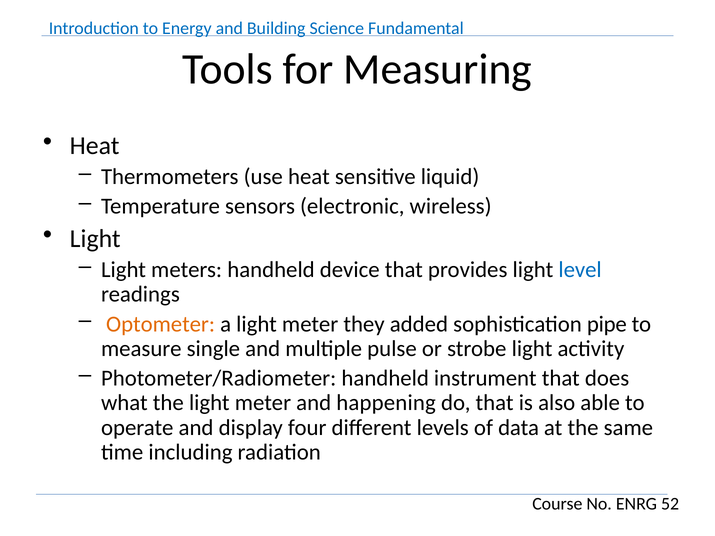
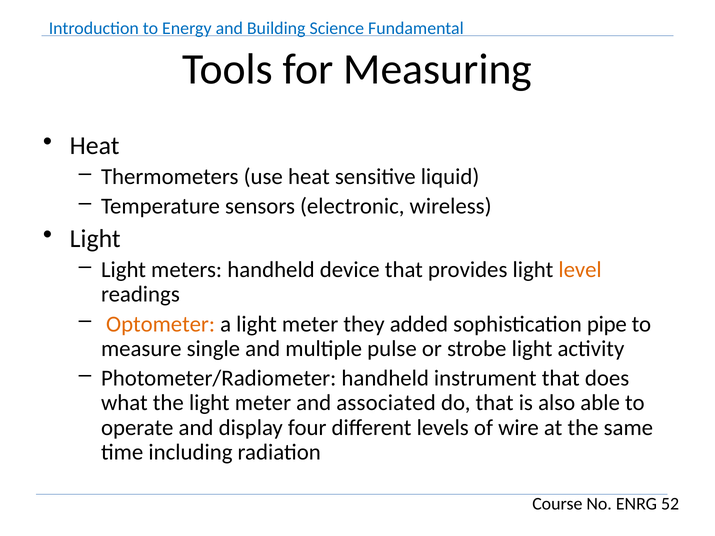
level colour: blue -> orange
happening: happening -> associated
data: data -> wire
